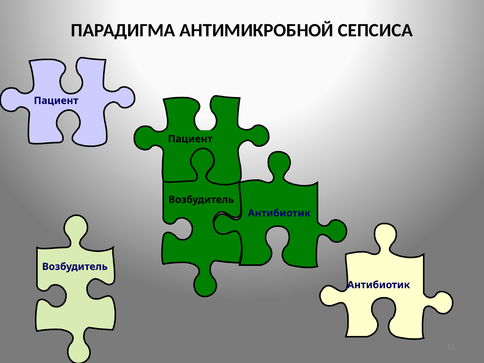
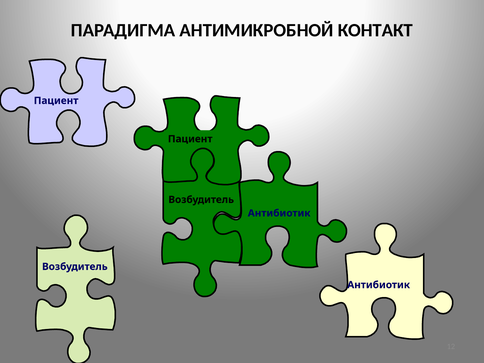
СЕПСИСА: СЕПСИСА -> КОНТАКТ
